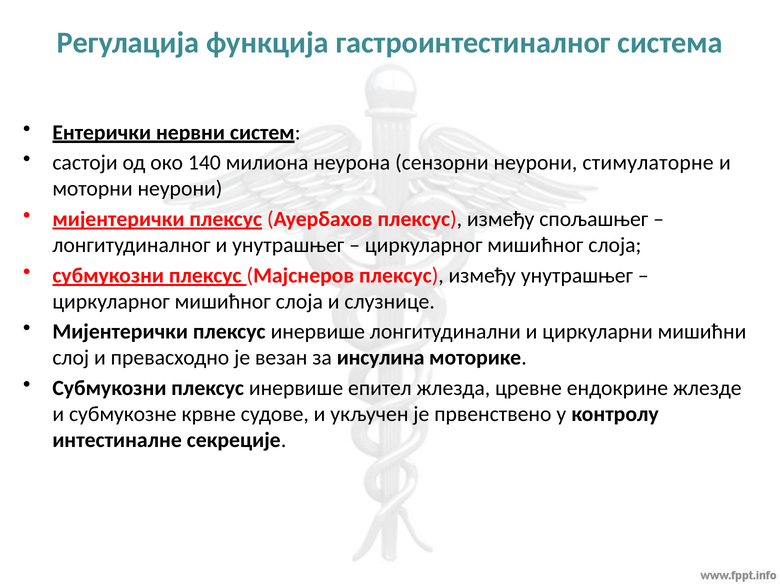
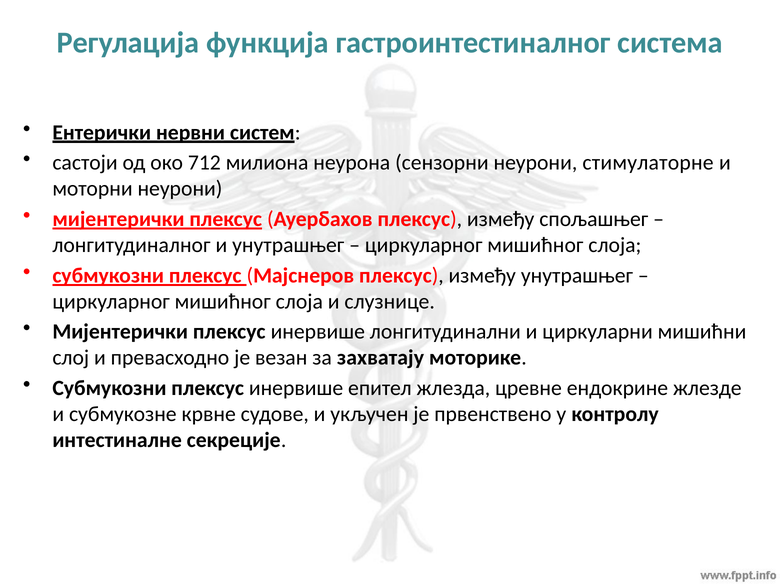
140: 140 -> 712
инсулина: инсулина -> захватају
